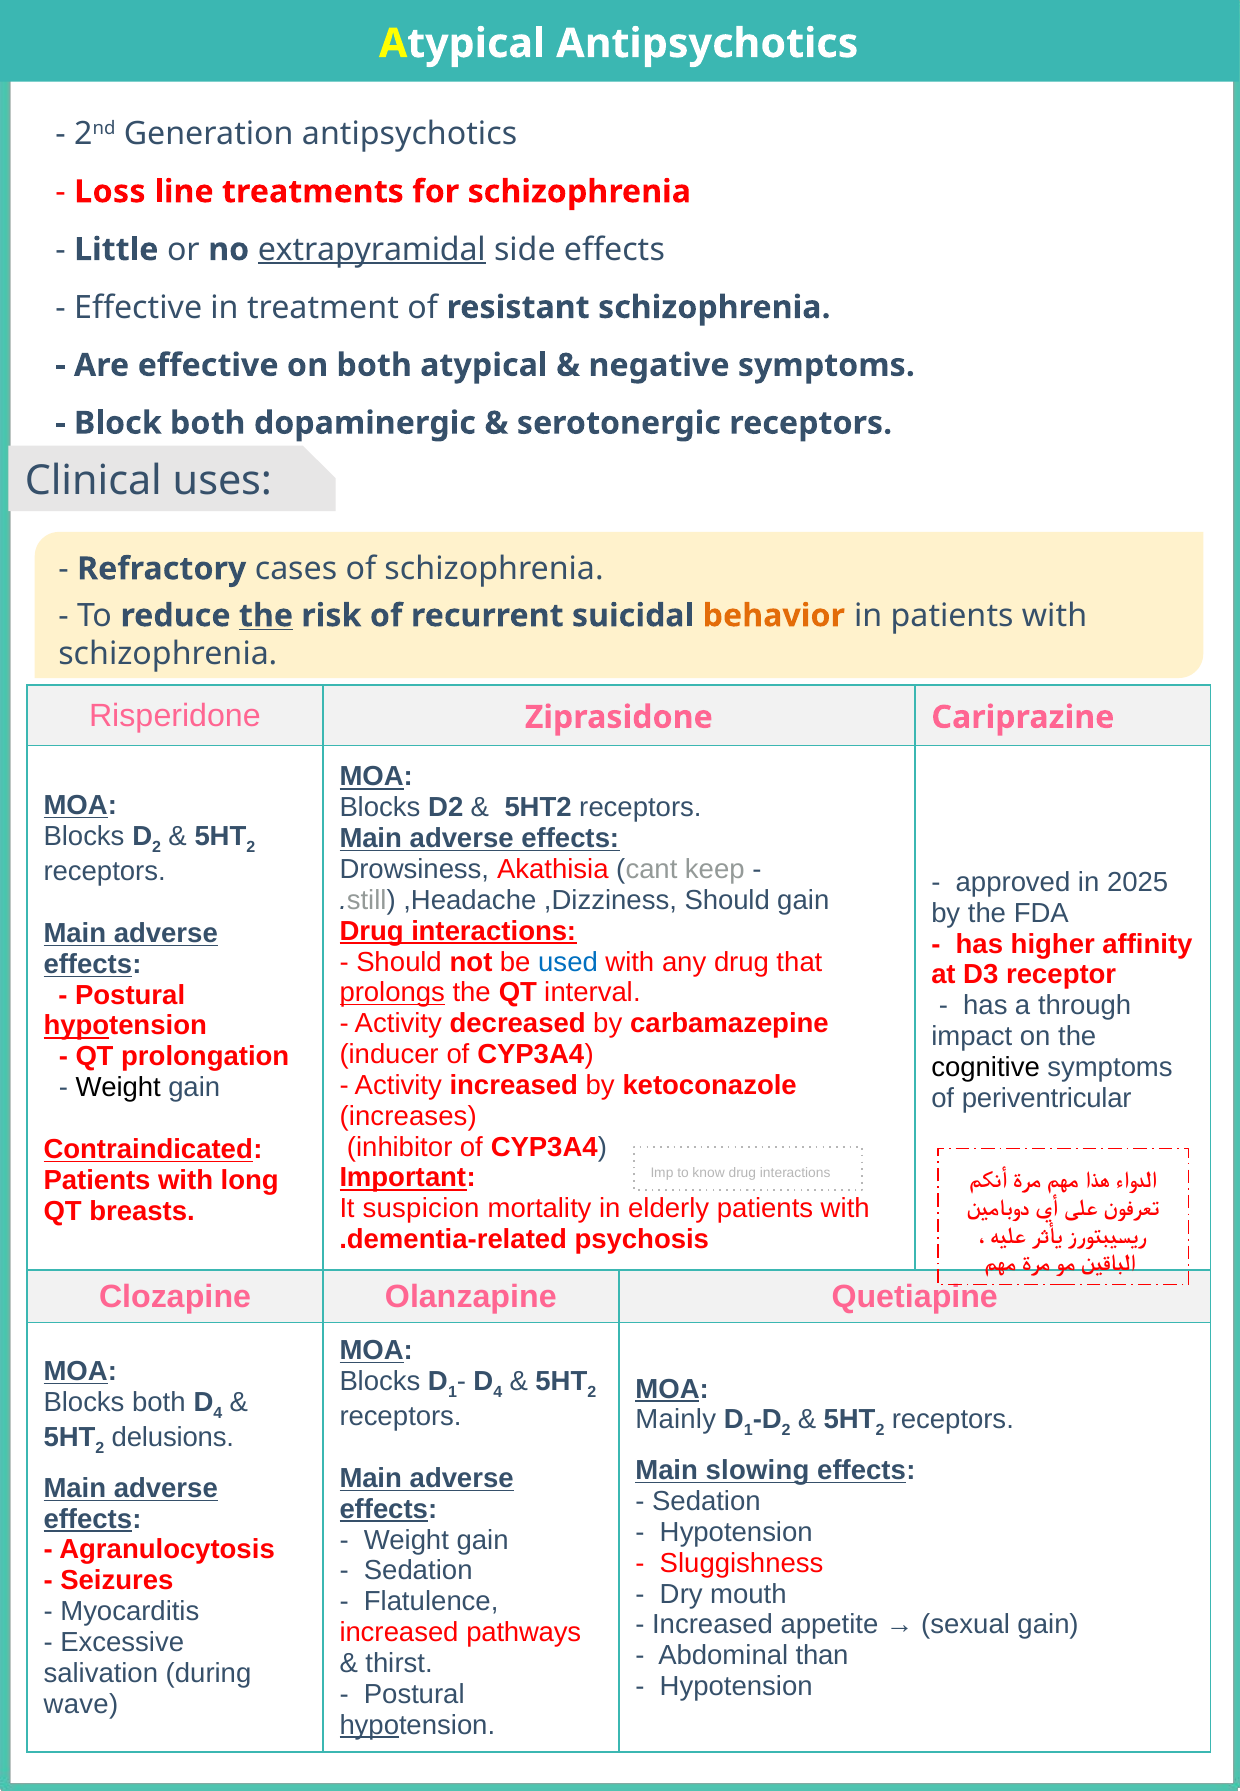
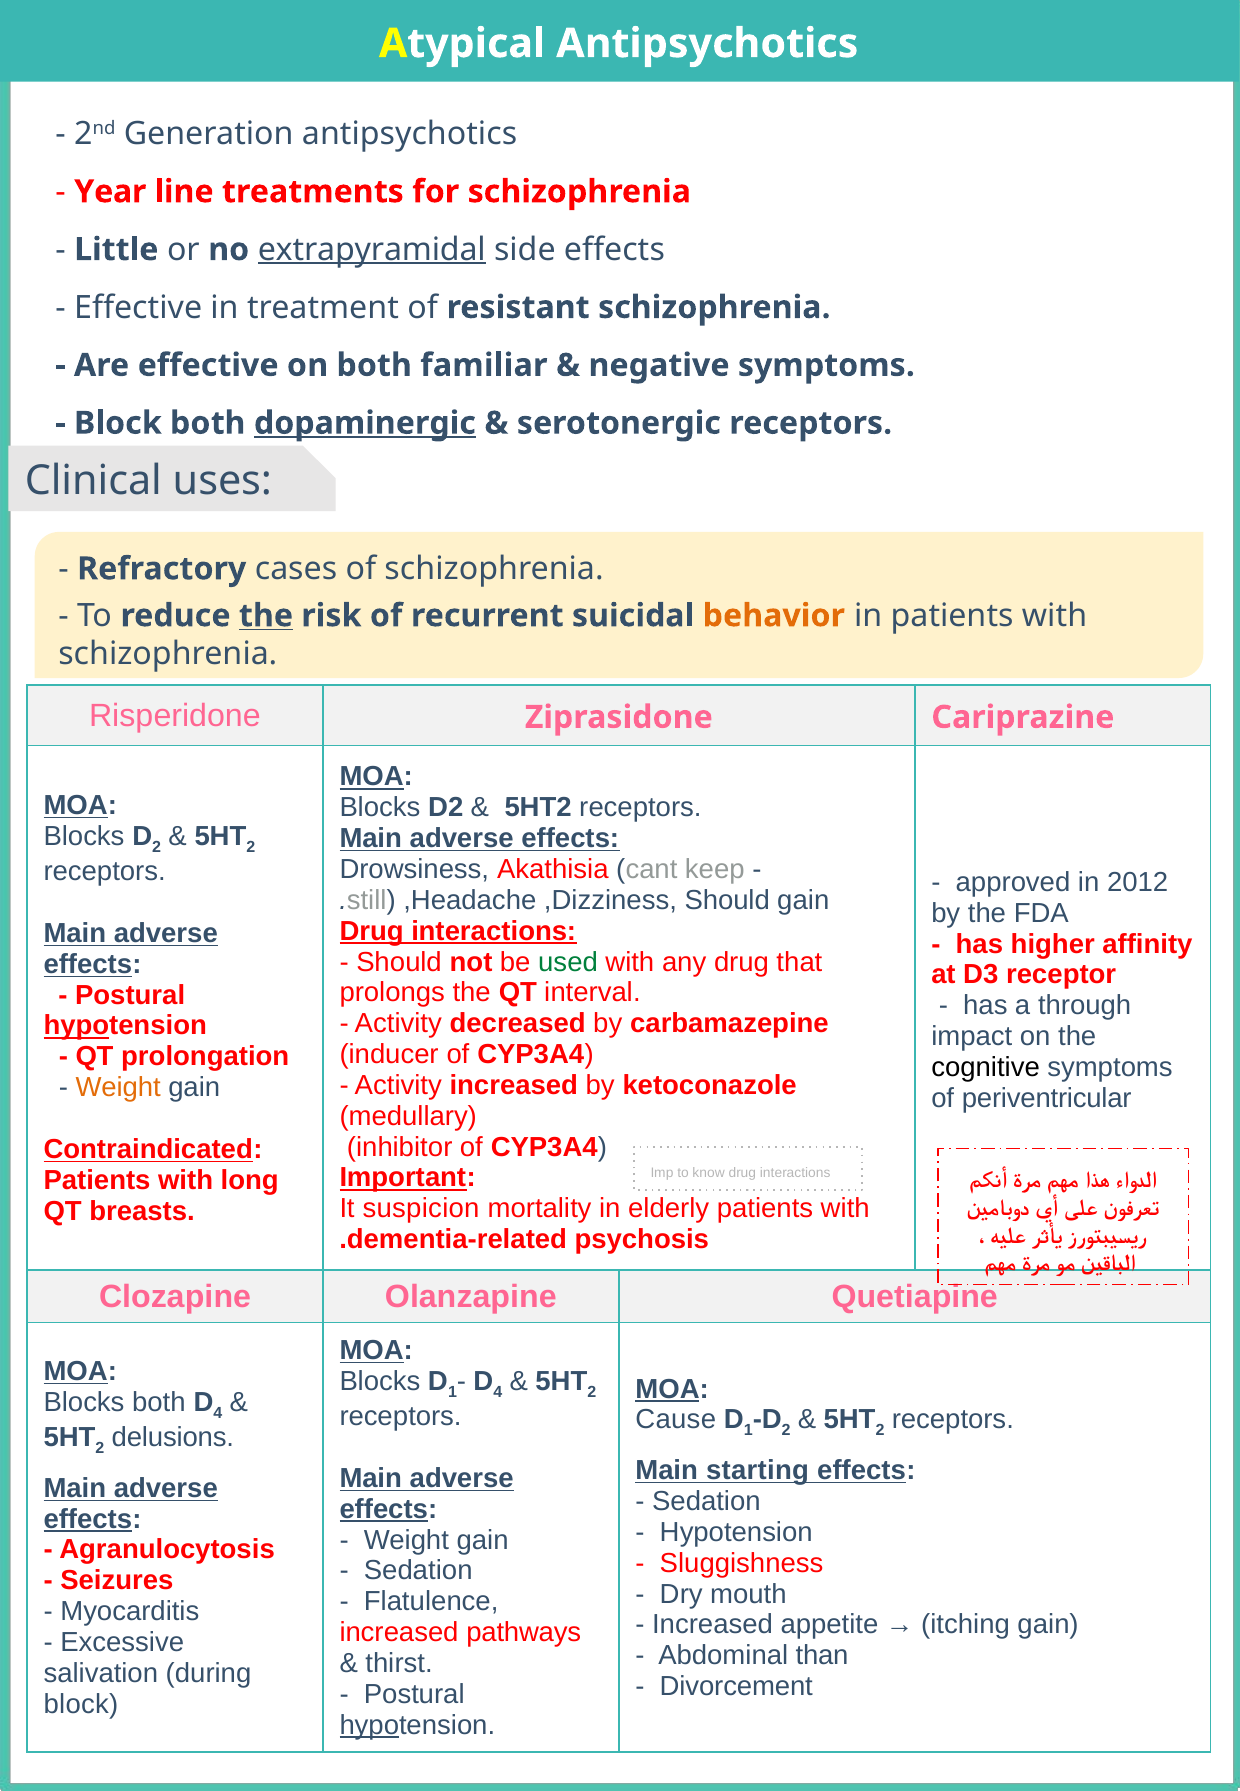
Loss: Loss -> Year
both atypical: atypical -> familiar
dopaminergic underline: none -> present
2025: 2025 -> 2012
used colour: blue -> green
prolongs underline: present -> none
Weight at (118, 1088) colour: black -> orange
increases: increases -> medullary
Mainly: Mainly -> Cause
slowing: slowing -> starting
sexual: sexual -> itching
Hypotension at (736, 1687): Hypotension -> Divorcement
wave at (81, 1704): wave -> block
